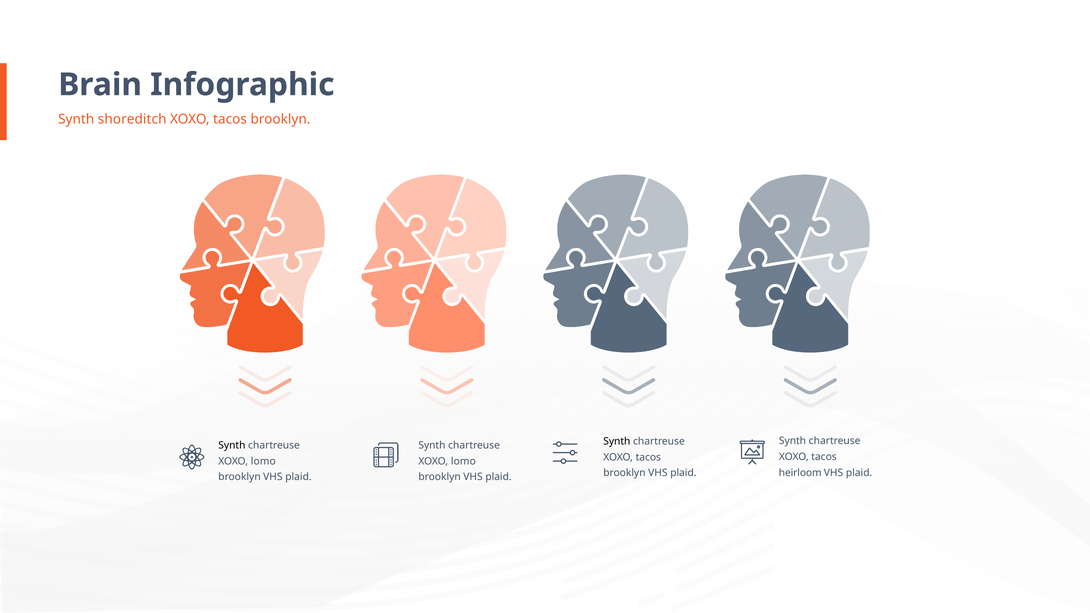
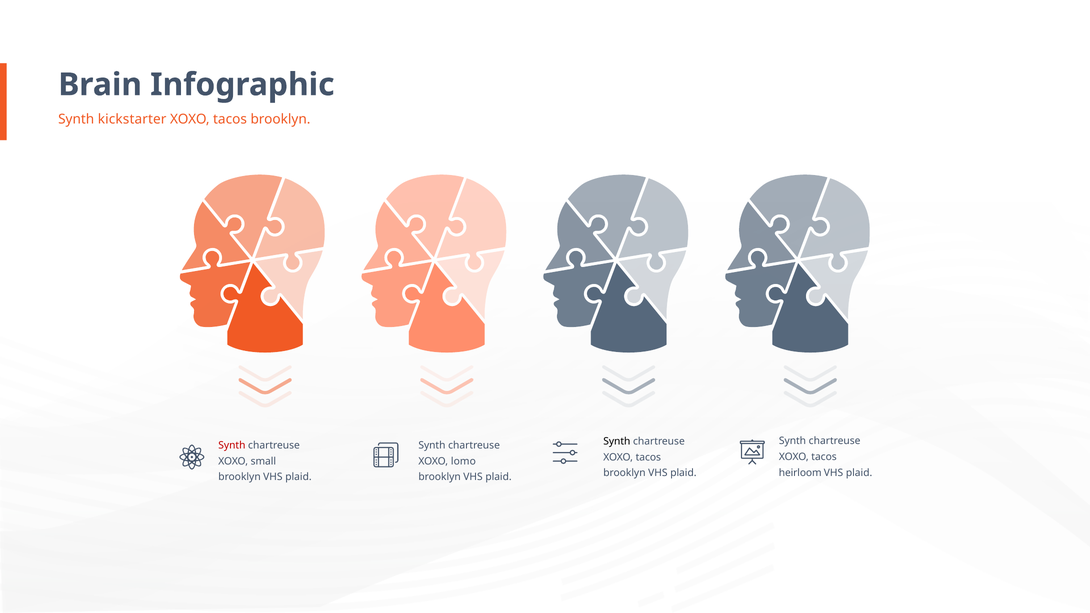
shoreditch: shoreditch -> kickstarter
Synth at (232, 445) colour: black -> red
lomo at (263, 461): lomo -> small
